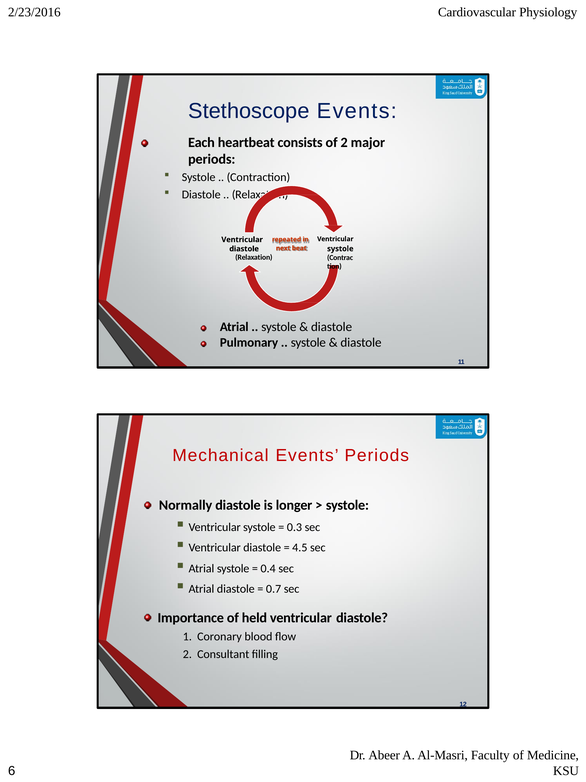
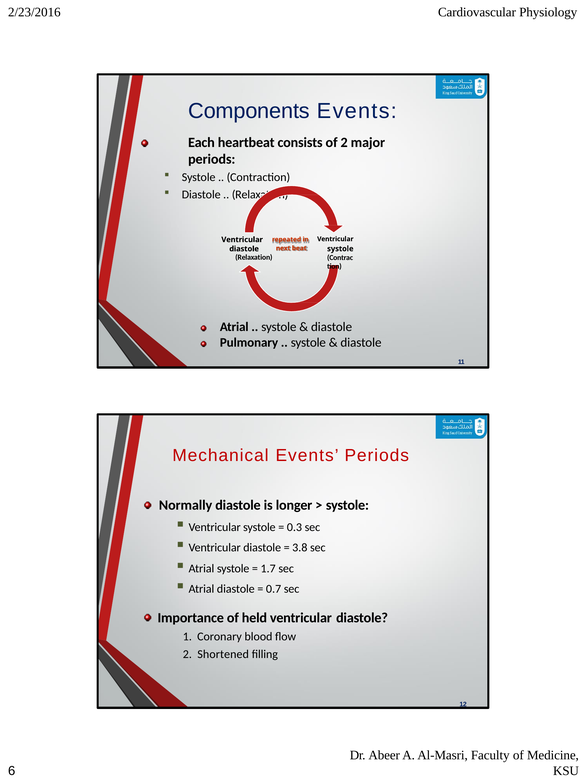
Stethoscope: Stethoscope -> Components
4.5: 4.5 -> 3.8
0.4: 0.4 -> 1.7
Consultant: Consultant -> Shortened
